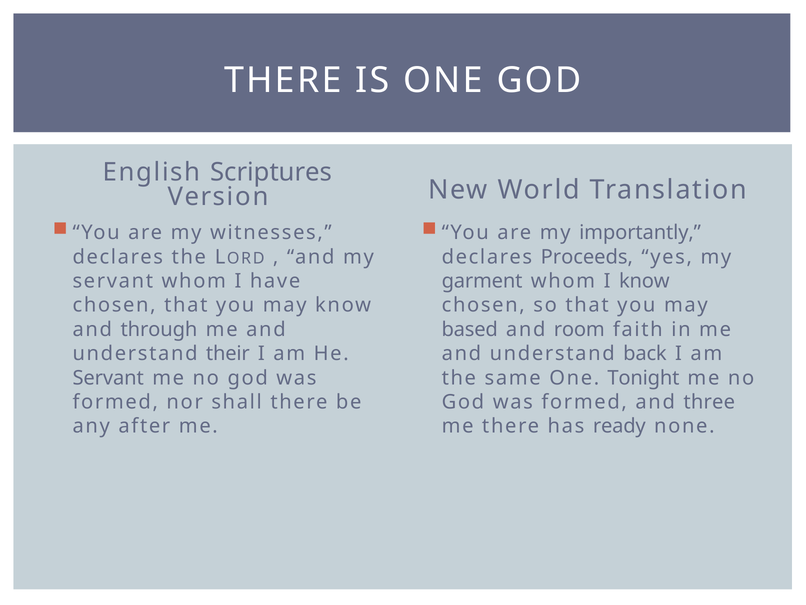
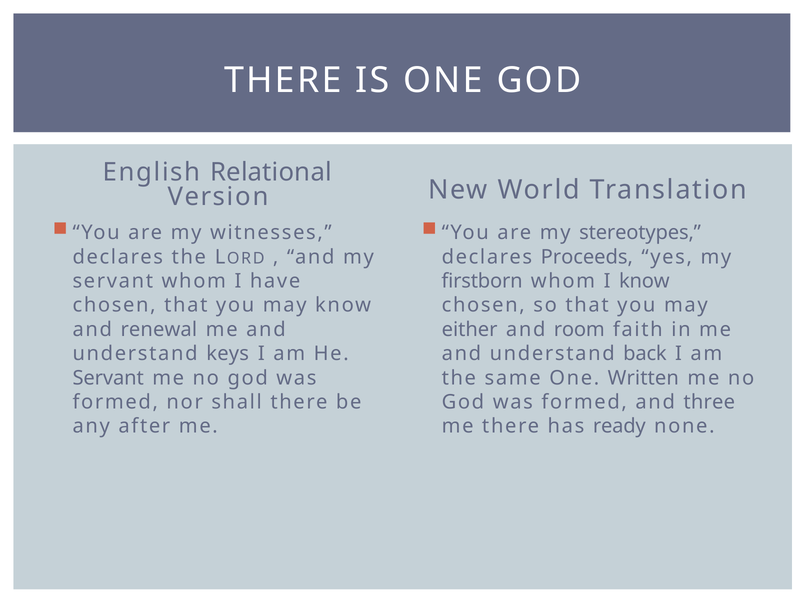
Scriptures: Scriptures -> Relational
importantly: importantly -> stereotypes
garment: garment -> firstborn
through: through -> renewal
based: based -> either
their: their -> keys
Tonight: Tonight -> Written
